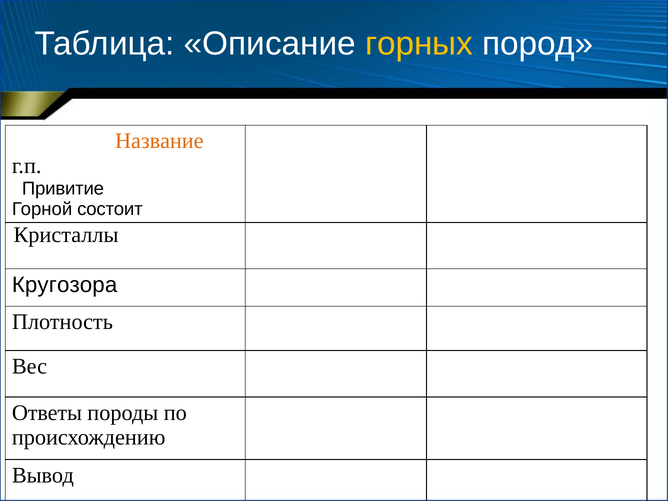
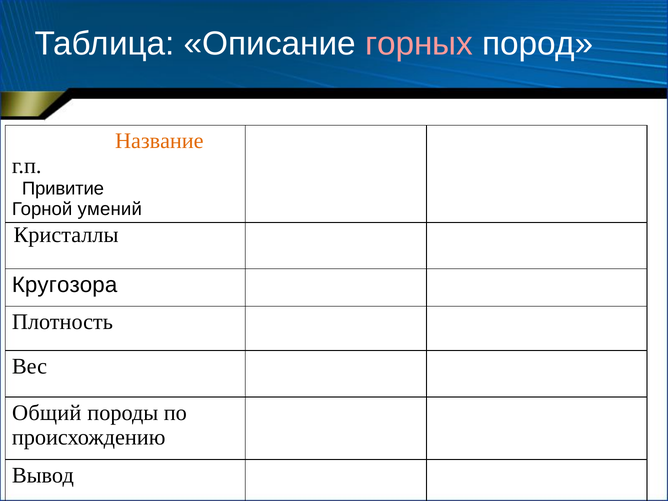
горных colour: yellow -> pink
состоит: состоит -> умений
Ответы: Ответы -> Общий
